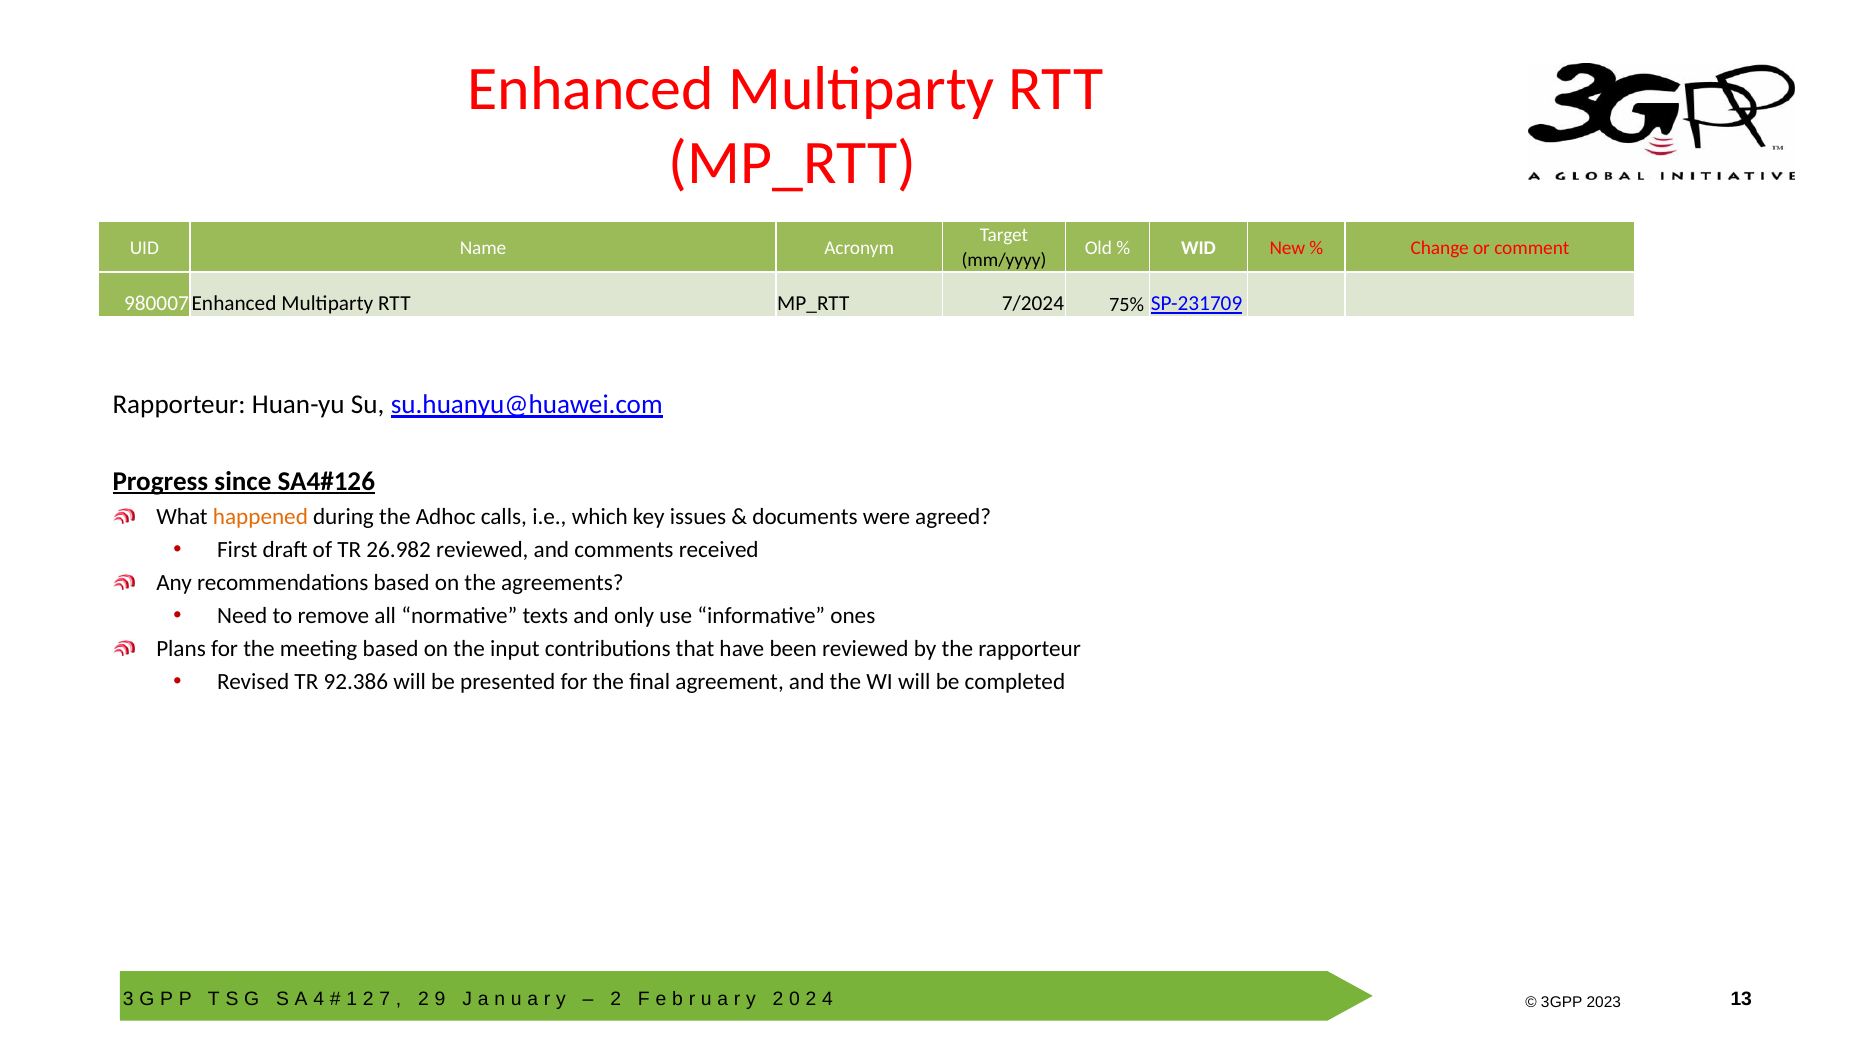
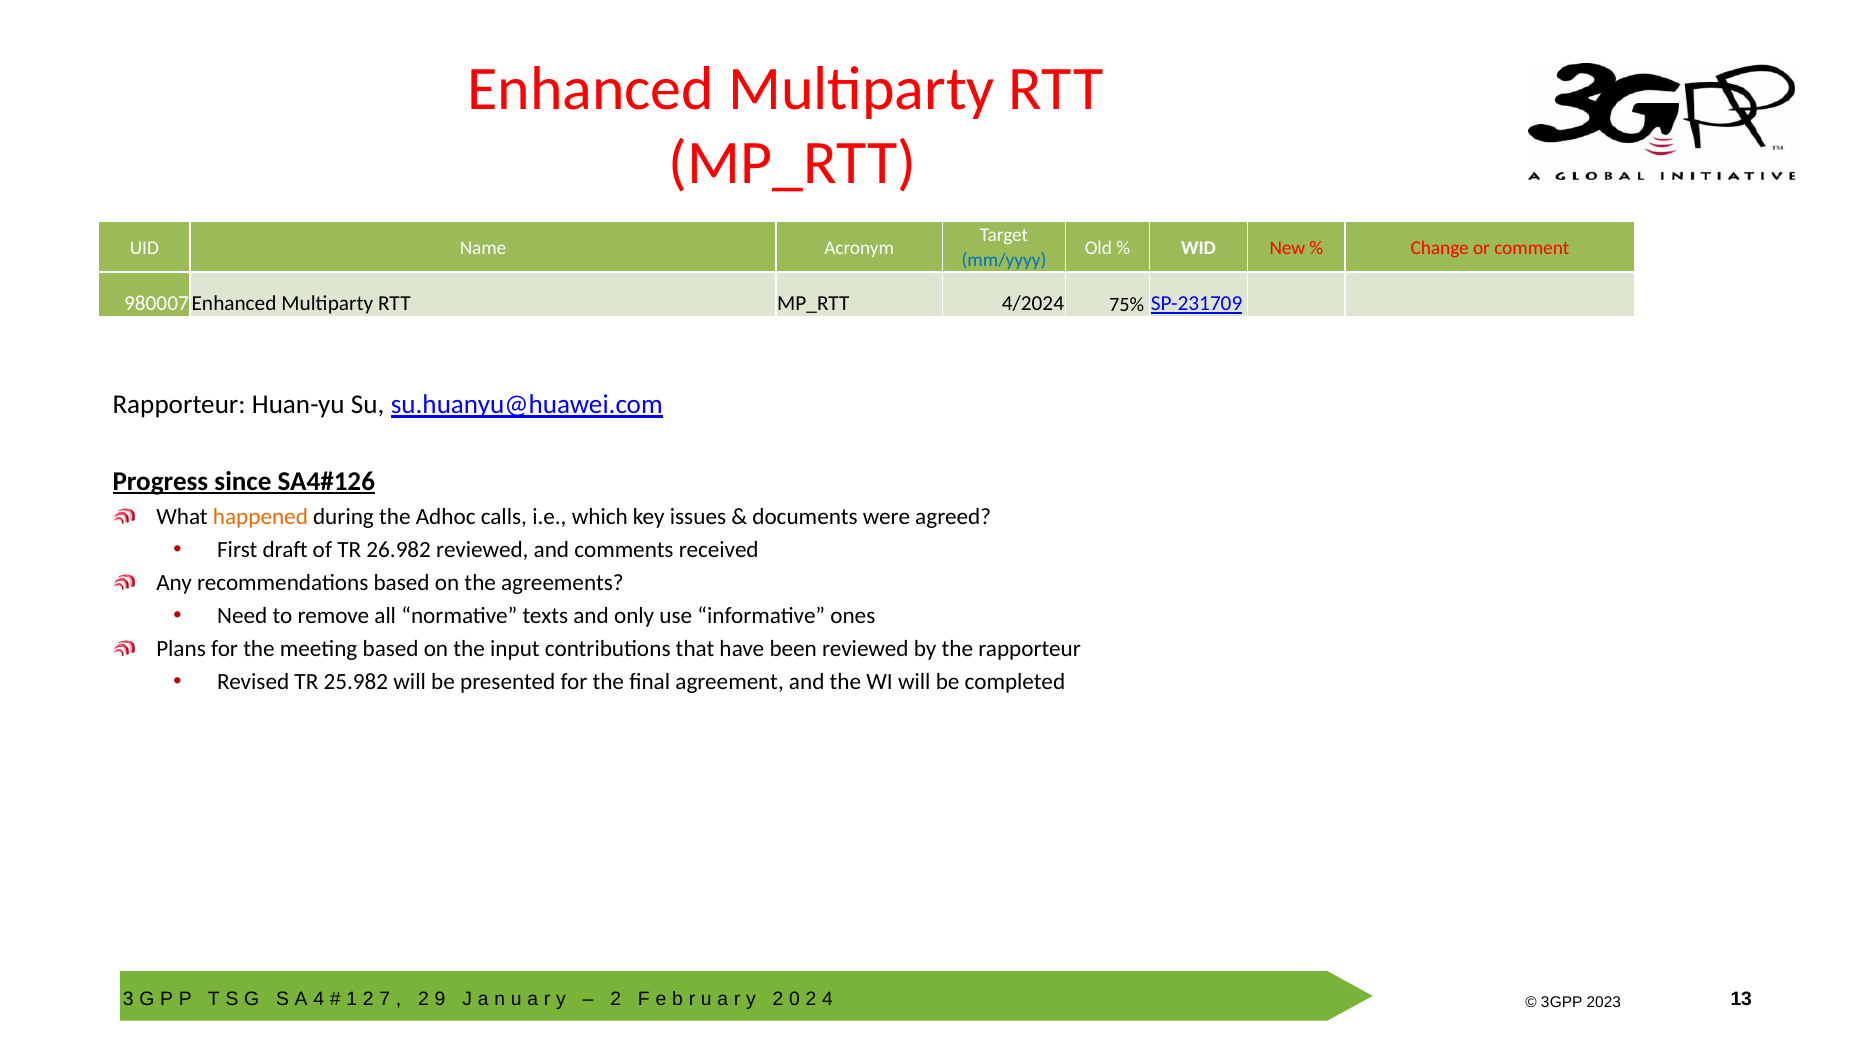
mm/yyyy colour: black -> blue
7/2024: 7/2024 -> 4/2024
92.386: 92.386 -> 25.982
